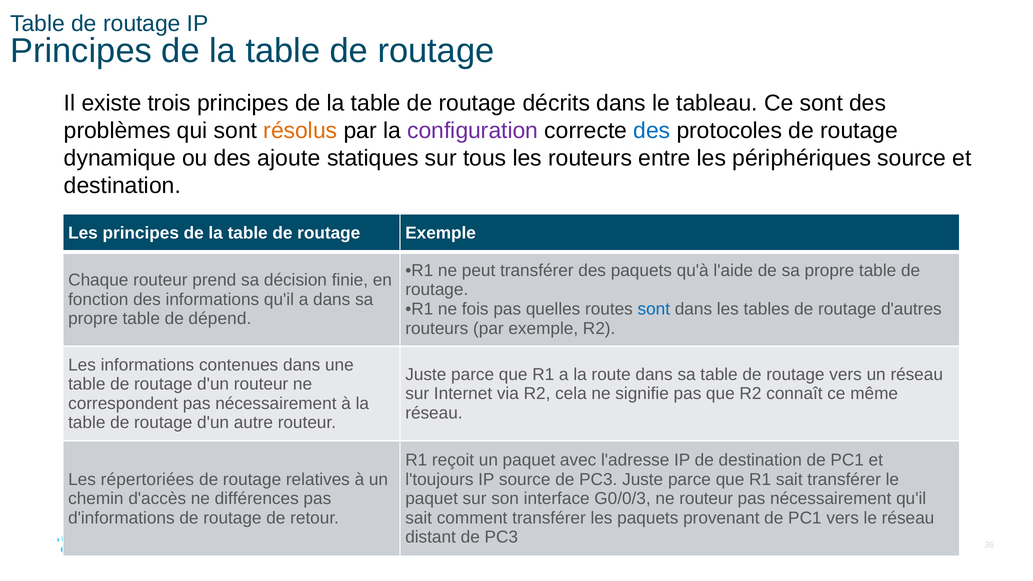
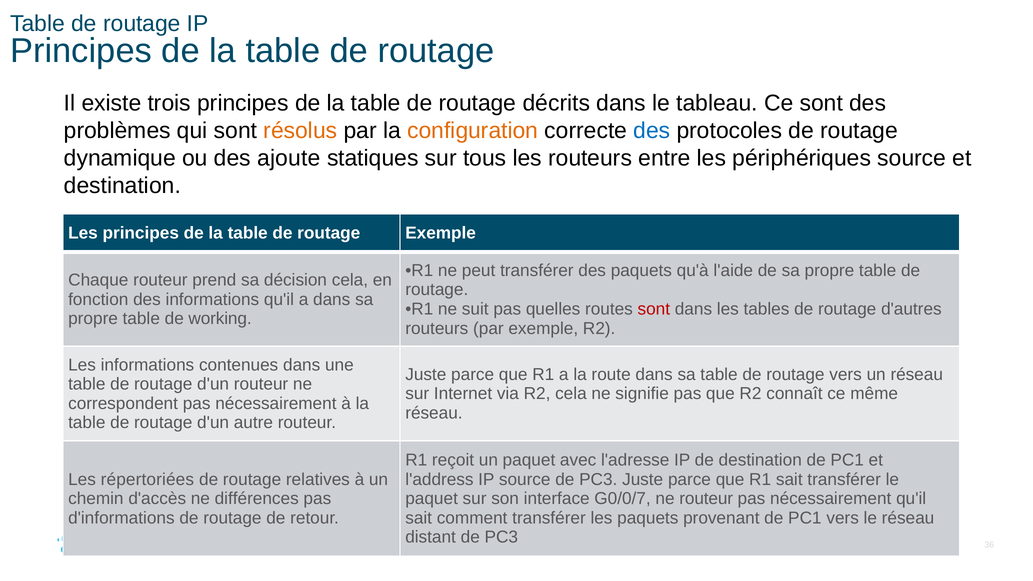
configuration colour: purple -> orange
décision finie: finie -> cela
fois: fois -> suit
sont at (654, 309) colour: blue -> red
dépend: dépend -> working
l'toujours: l'toujours -> l'address
G0/0/3: G0/0/3 -> G0/0/7
